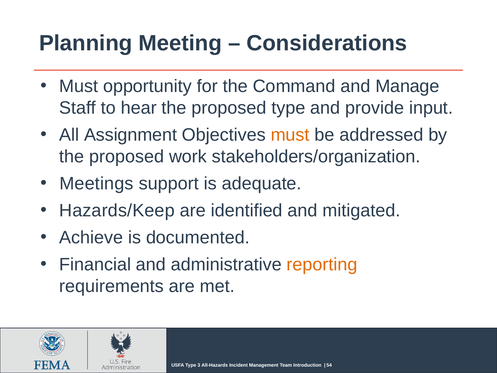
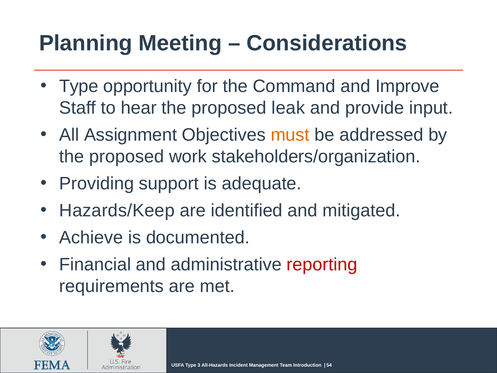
Must at (79, 86): Must -> Type
Manage: Manage -> Improve
proposed type: type -> leak
Meetings: Meetings -> Providing
reporting colour: orange -> red
